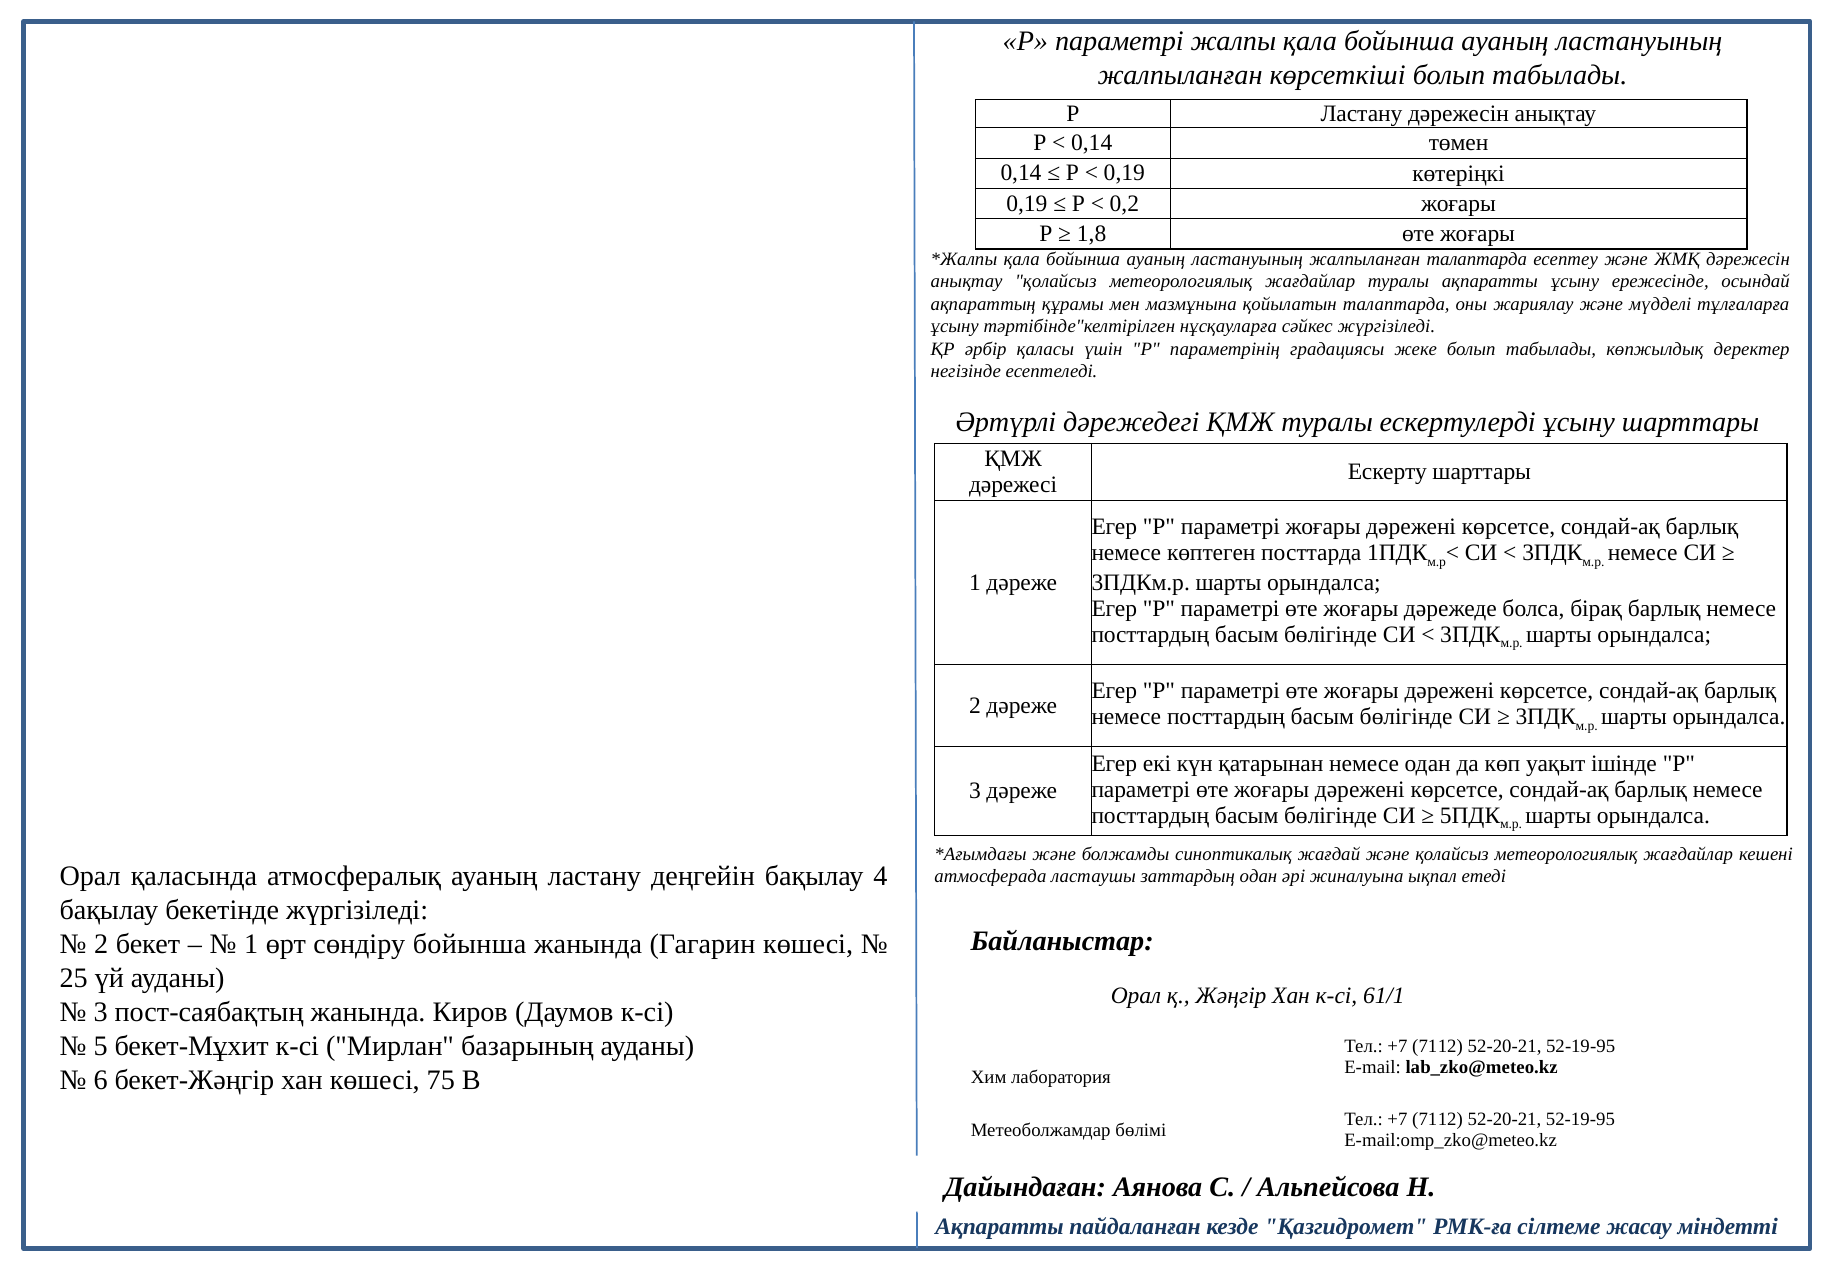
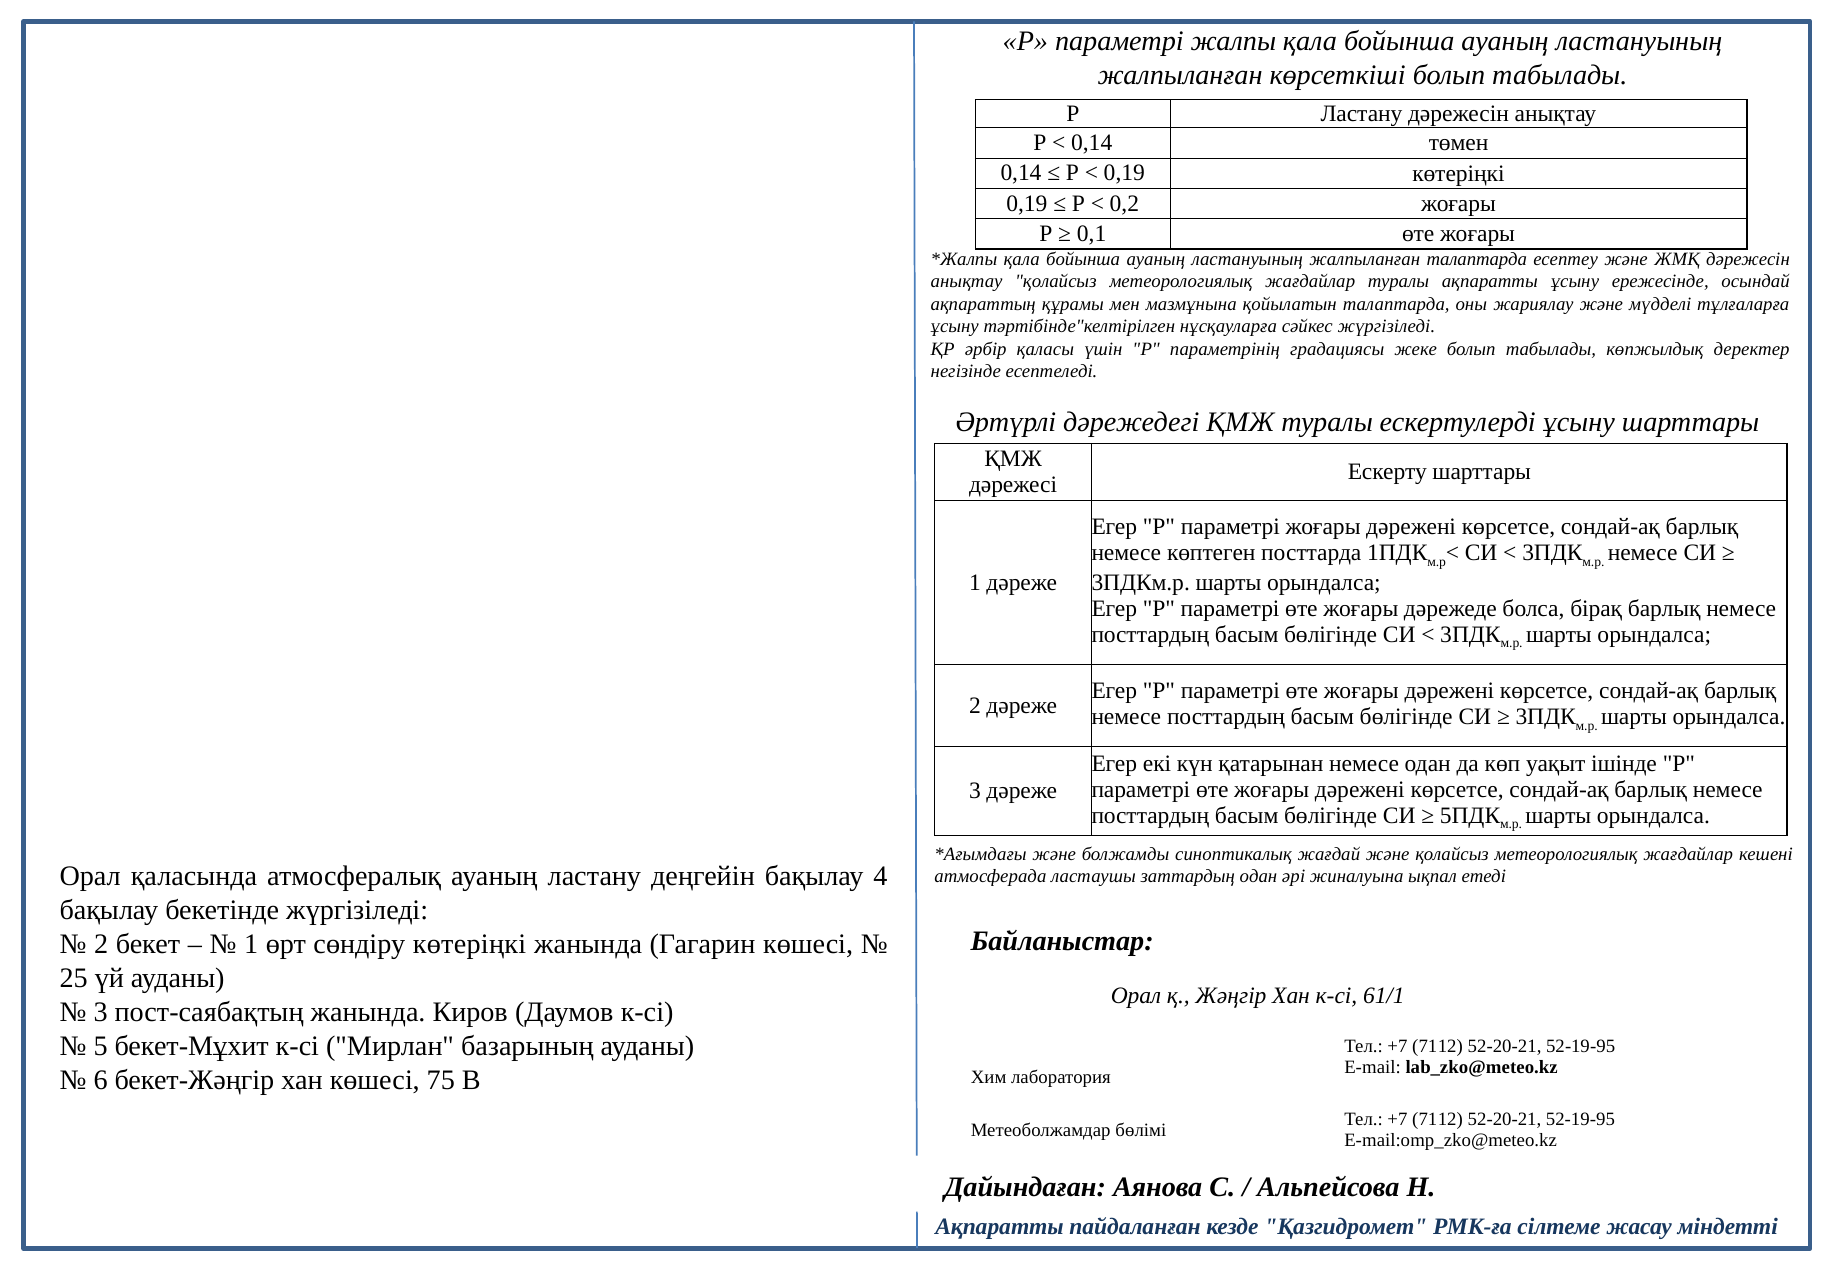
1,8: 1,8 -> 0,1
сөндіру бойынша: бойынша -> көтеріңкі
